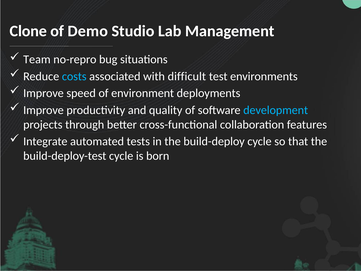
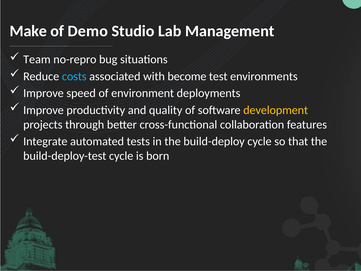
Clone: Clone -> Make
difficult: difficult -> become
development colour: light blue -> yellow
